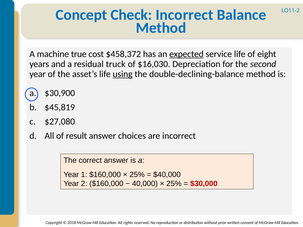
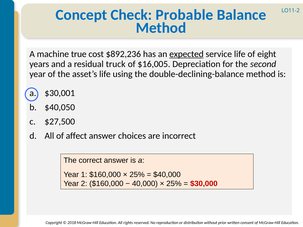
Check Incorrect: Incorrect -> Probable
$458,372: $458,372 -> $892,236
$16,030: $16,030 -> $16,005
using underline: present -> none
$30,900: $30,900 -> $30,001
$45,819: $45,819 -> $40,050
$27,080: $27,080 -> $27,500
result: result -> affect
